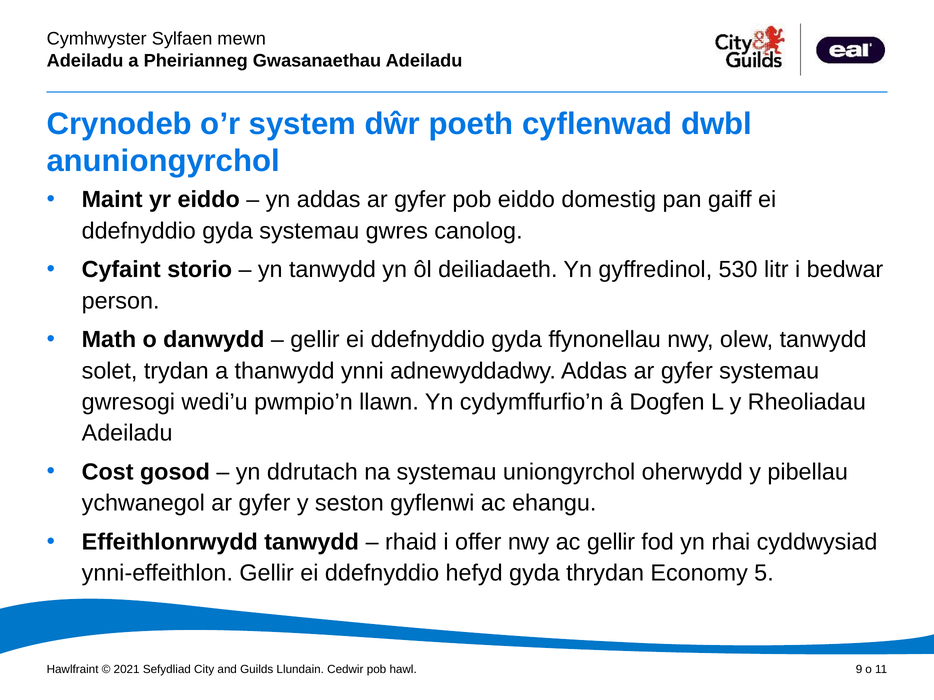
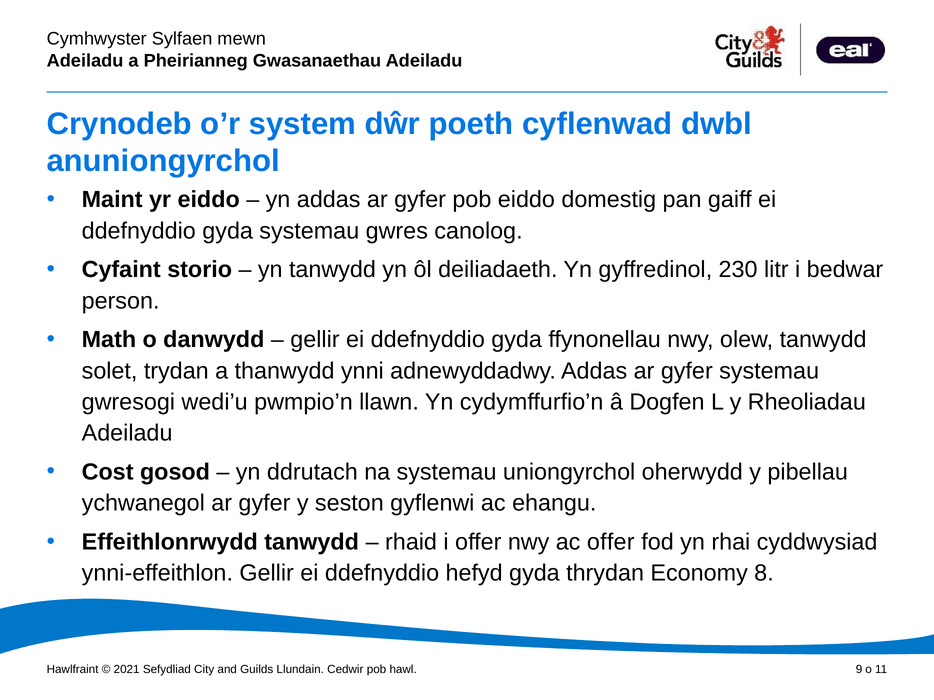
530: 530 -> 230
ac gellir: gellir -> offer
5: 5 -> 8
